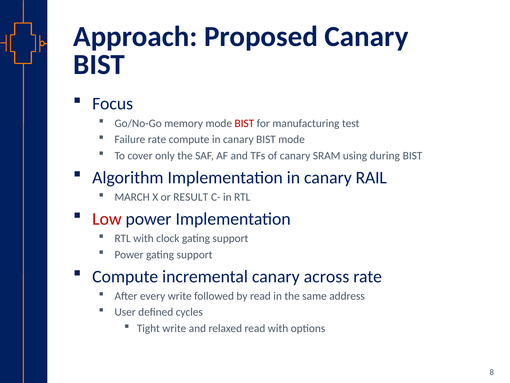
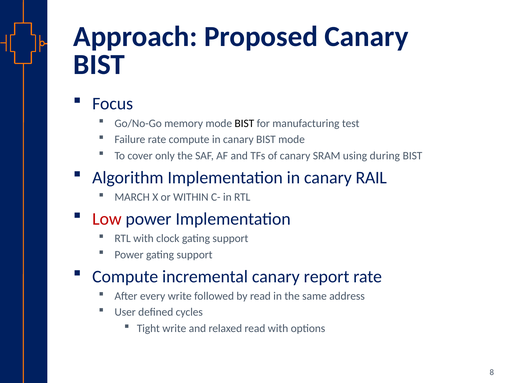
BIST at (244, 123) colour: red -> black
RESULT: RESULT -> WITHIN
across: across -> report
